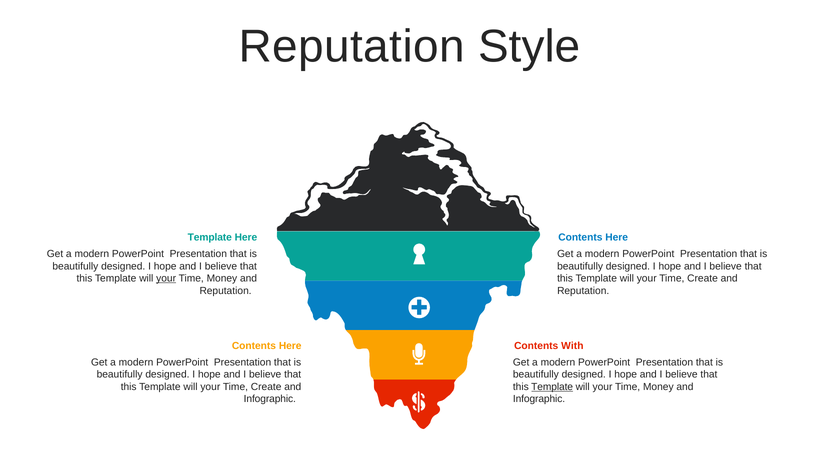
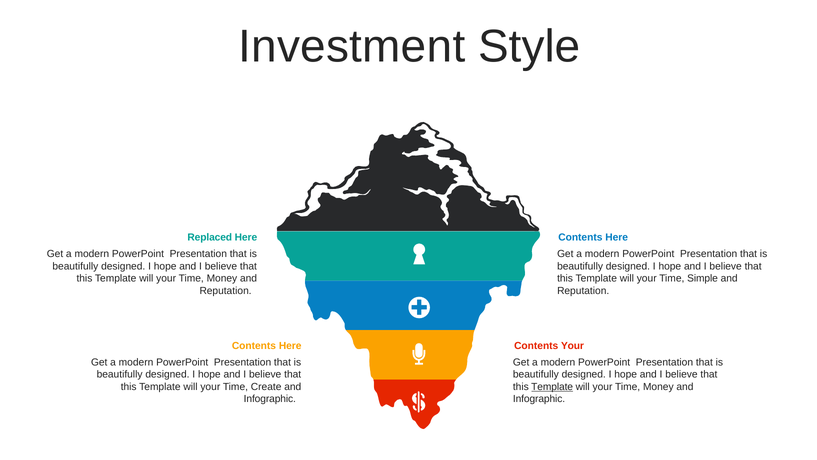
Reputation at (352, 47): Reputation -> Investment
Template at (210, 237): Template -> Replaced
your at (166, 278) underline: present -> none
Create at (703, 278): Create -> Simple
Contents With: With -> Your
